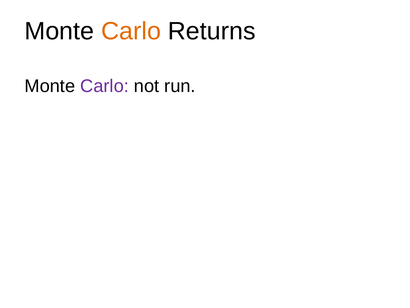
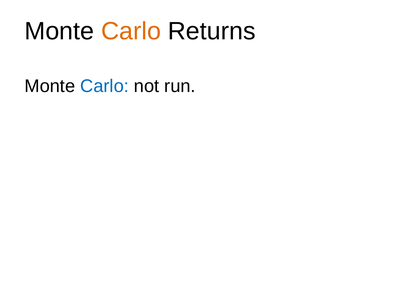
Carlo at (105, 86) colour: purple -> blue
